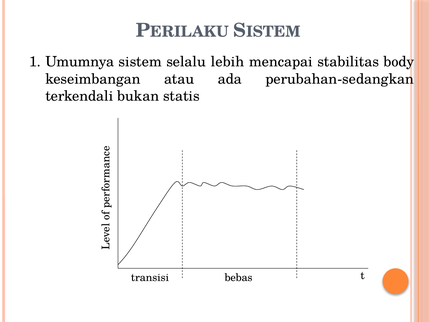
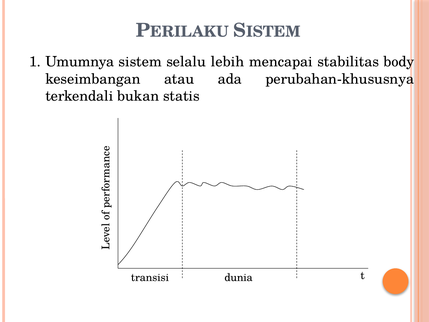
perubahan-sedangkan: perubahan-sedangkan -> perubahan-khususnya
bebas: bebas -> dunia
